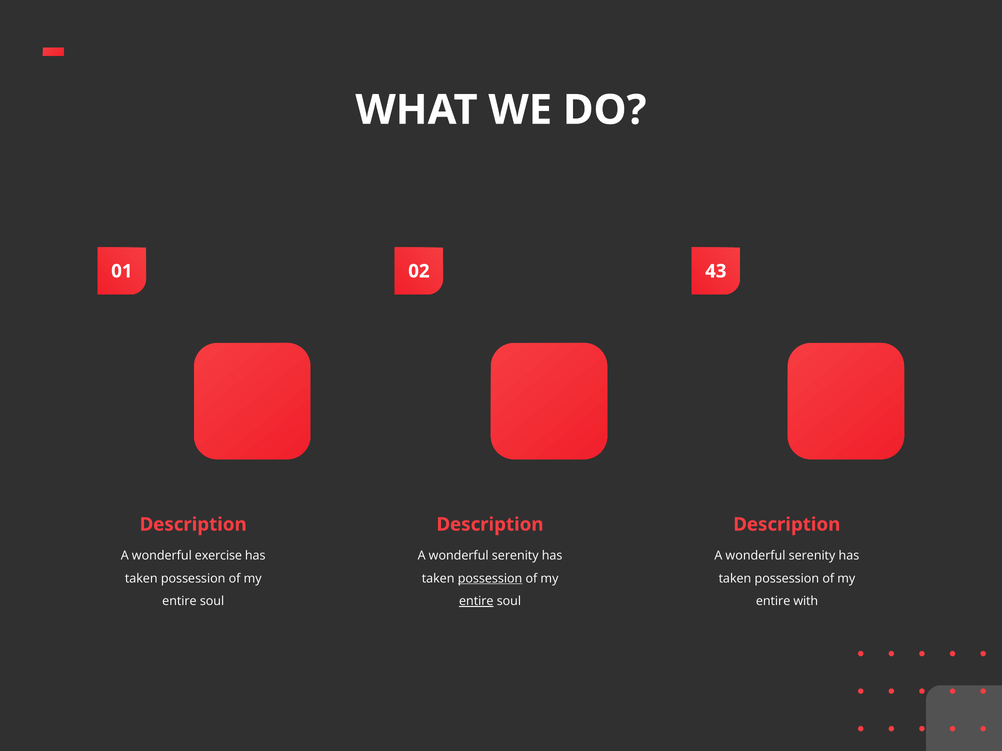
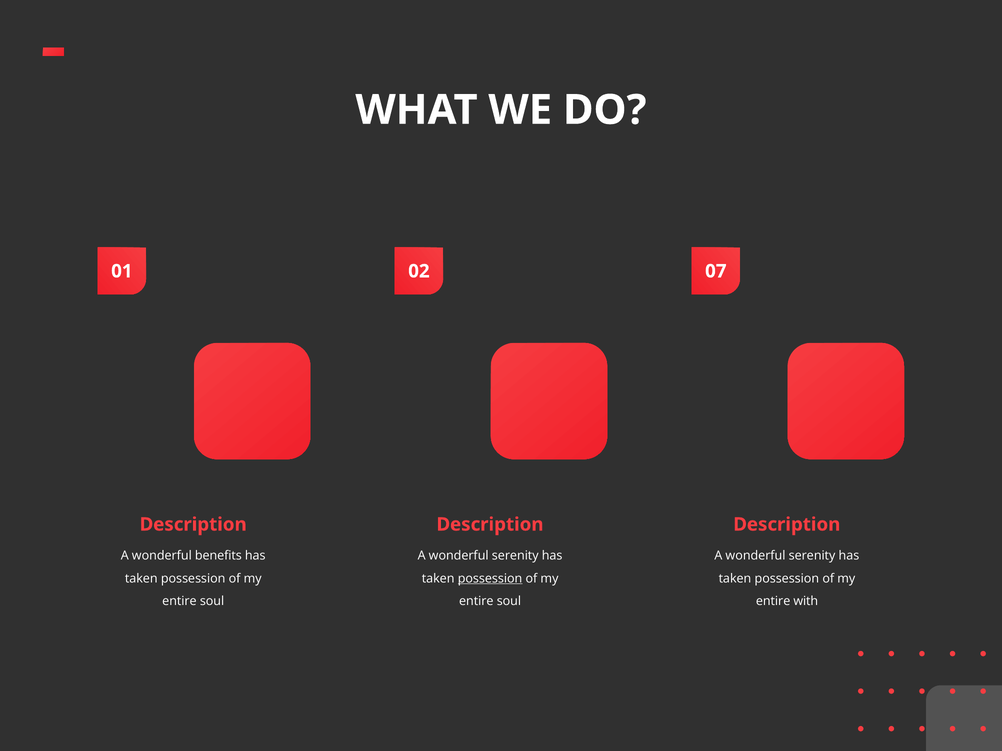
43: 43 -> 07
exercise: exercise -> benefits
entire at (476, 601) underline: present -> none
